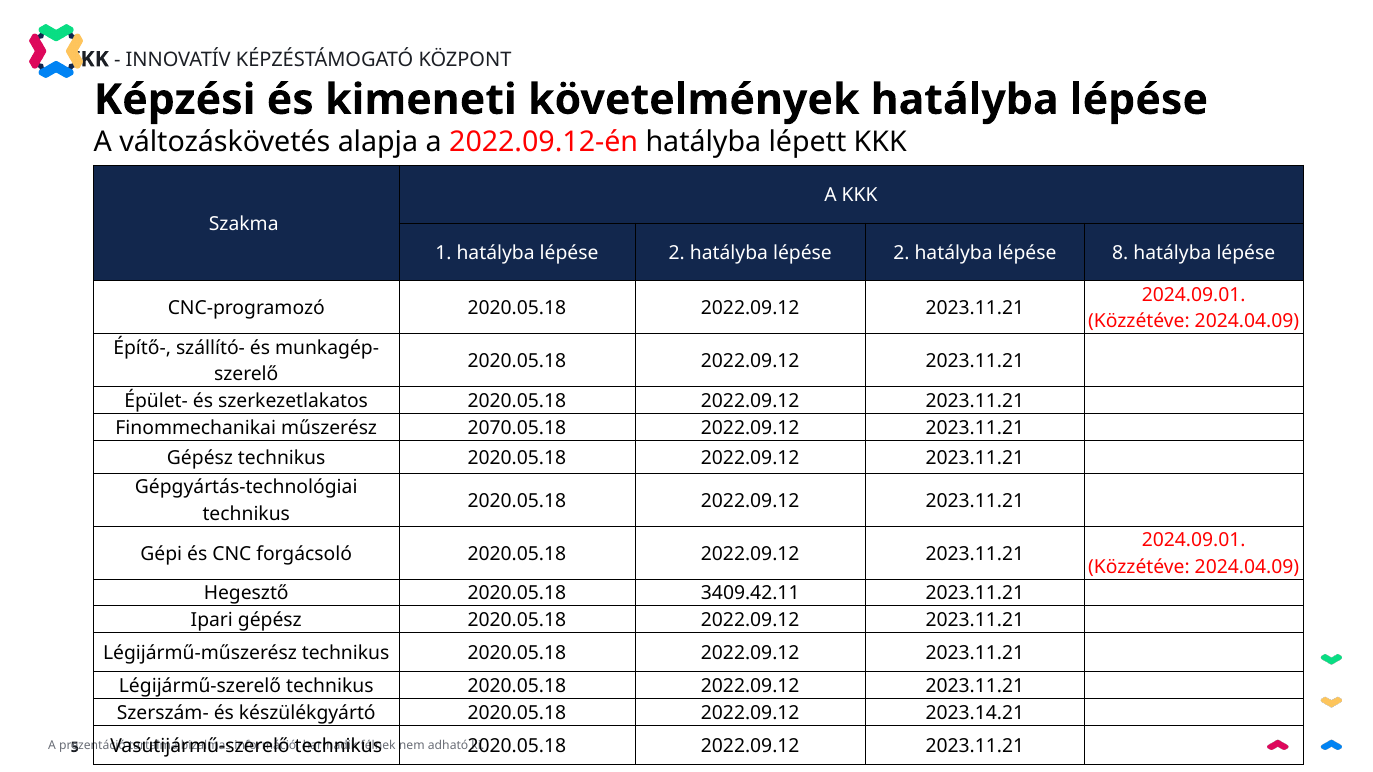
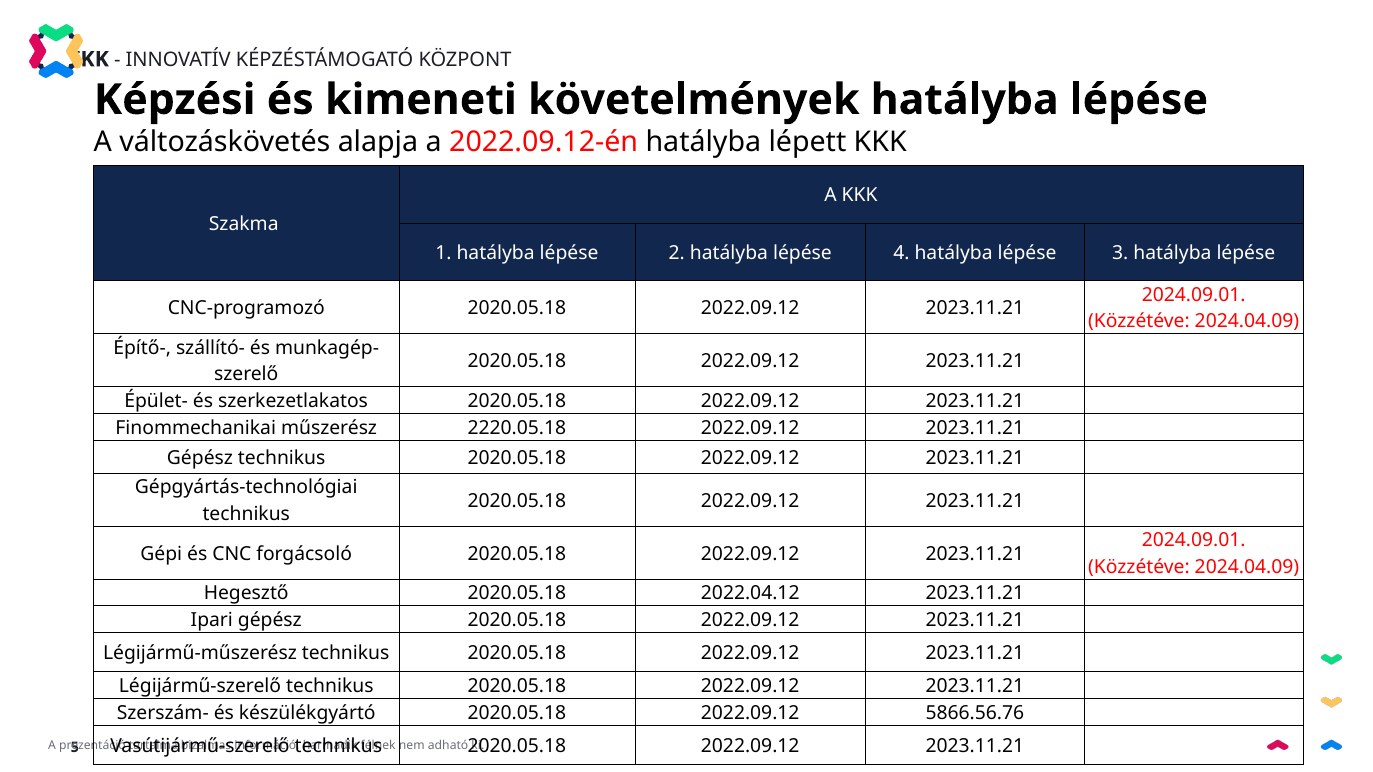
2 hatályba lépése 2: 2 -> 4
8: 8 -> 3
2070.05.18: 2070.05.18 -> 2220.05.18
3409.42.11: 3409.42.11 -> 2022.04.12
2023.14.21: 2023.14.21 -> 5866.56.76
